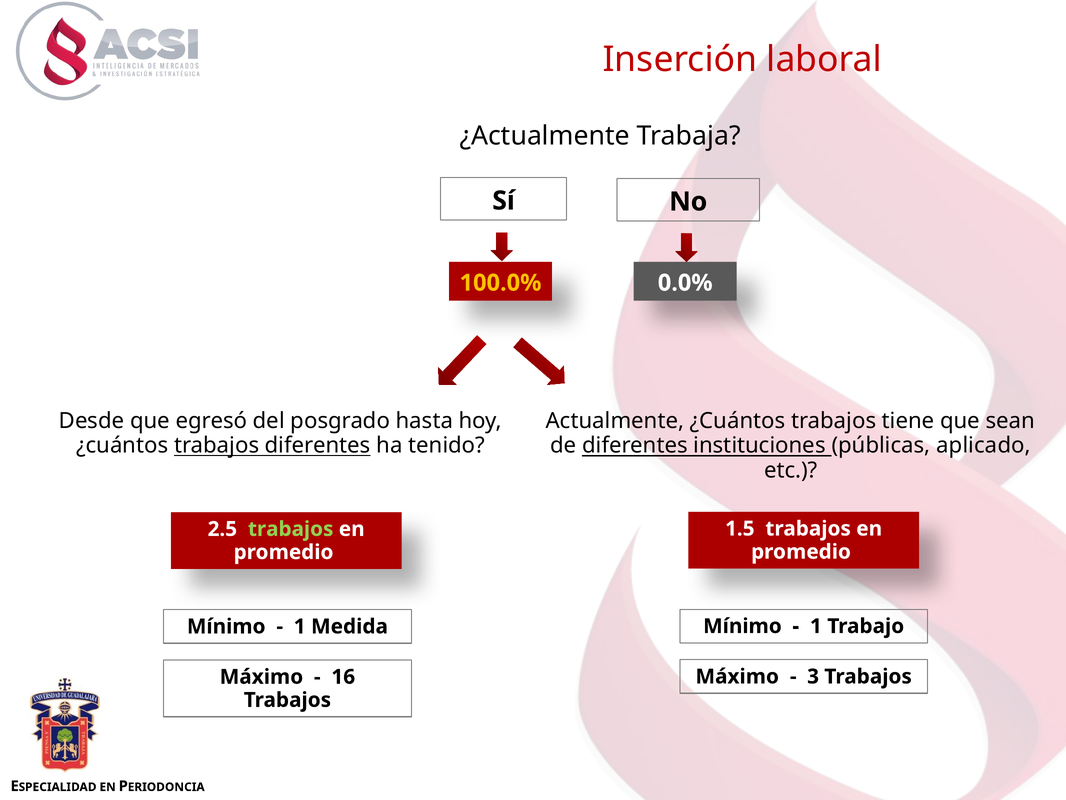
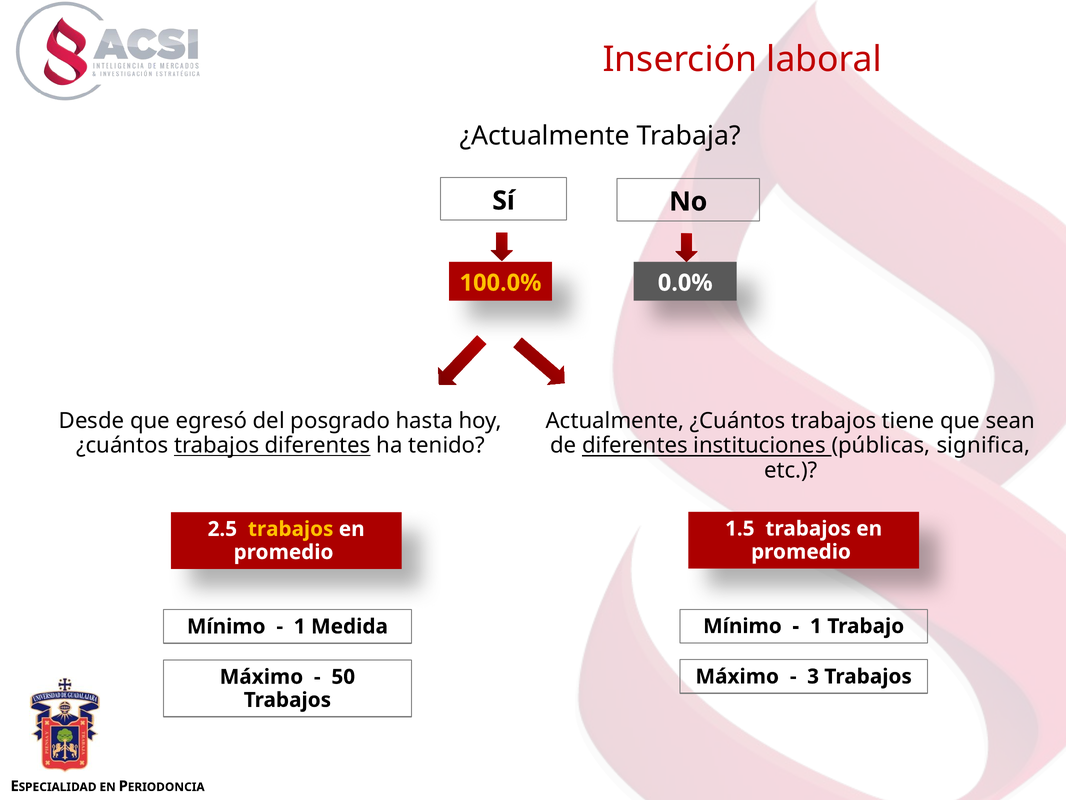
aplicado: aplicado -> significa
trabajos at (291, 529) colour: light green -> yellow
16: 16 -> 50
